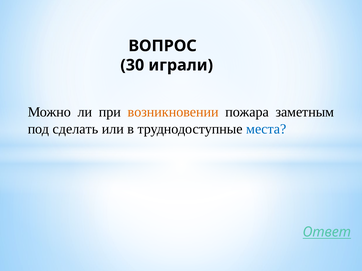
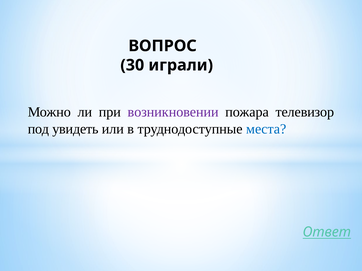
возникновении colour: orange -> purple
заметным: заметным -> телевизор
сделать: сделать -> увидеть
